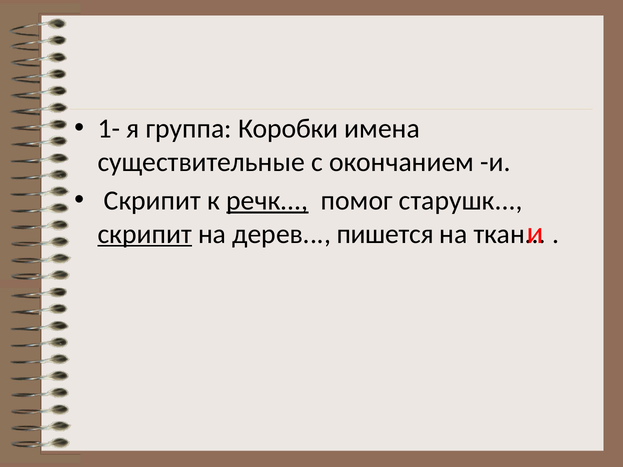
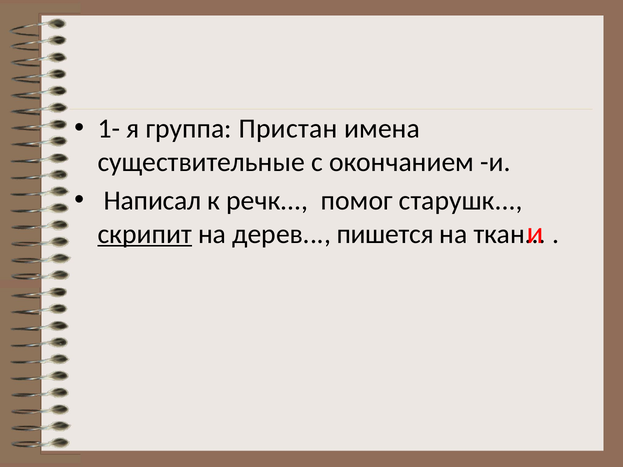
Коробки: Коробки -> Пристан
Скрипит at (152, 201): Скрипит -> Написал
речк underline: present -> none
